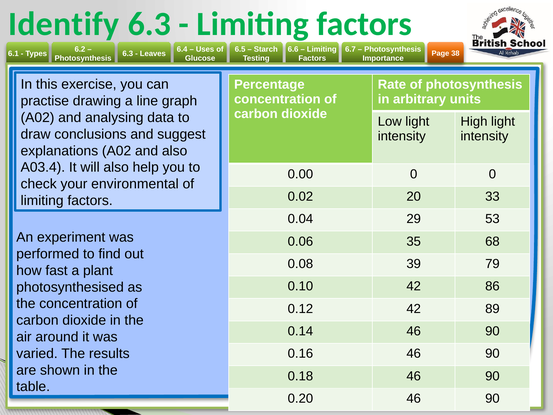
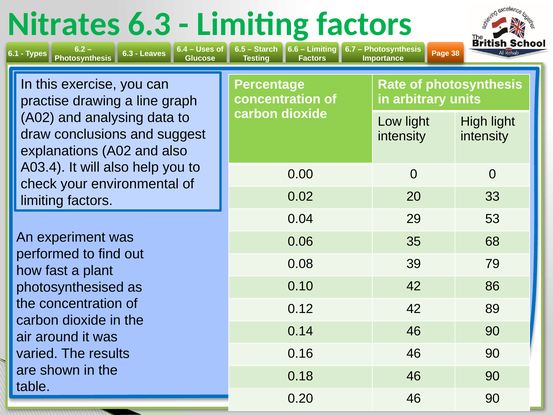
Identify: Identify -> Nitrates
